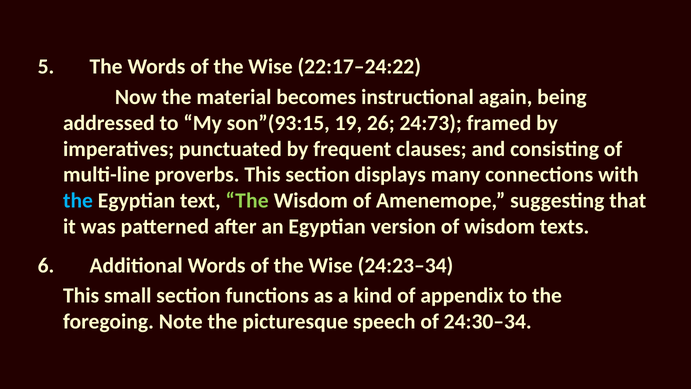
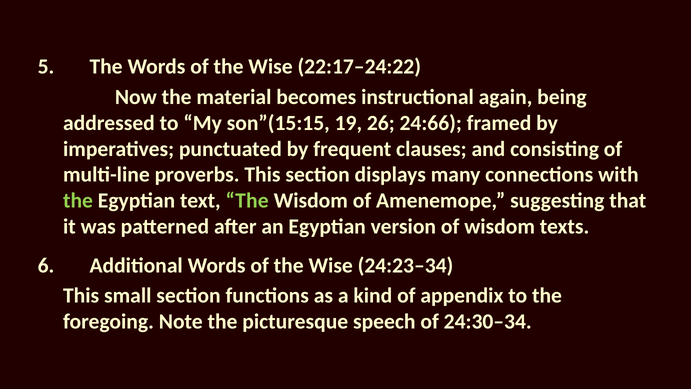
son”(93:15: son”(93:15 -> son”(15:15
24:73: 24:73 -> 24:66
the at (78, 201) colour: light blue -> light green
